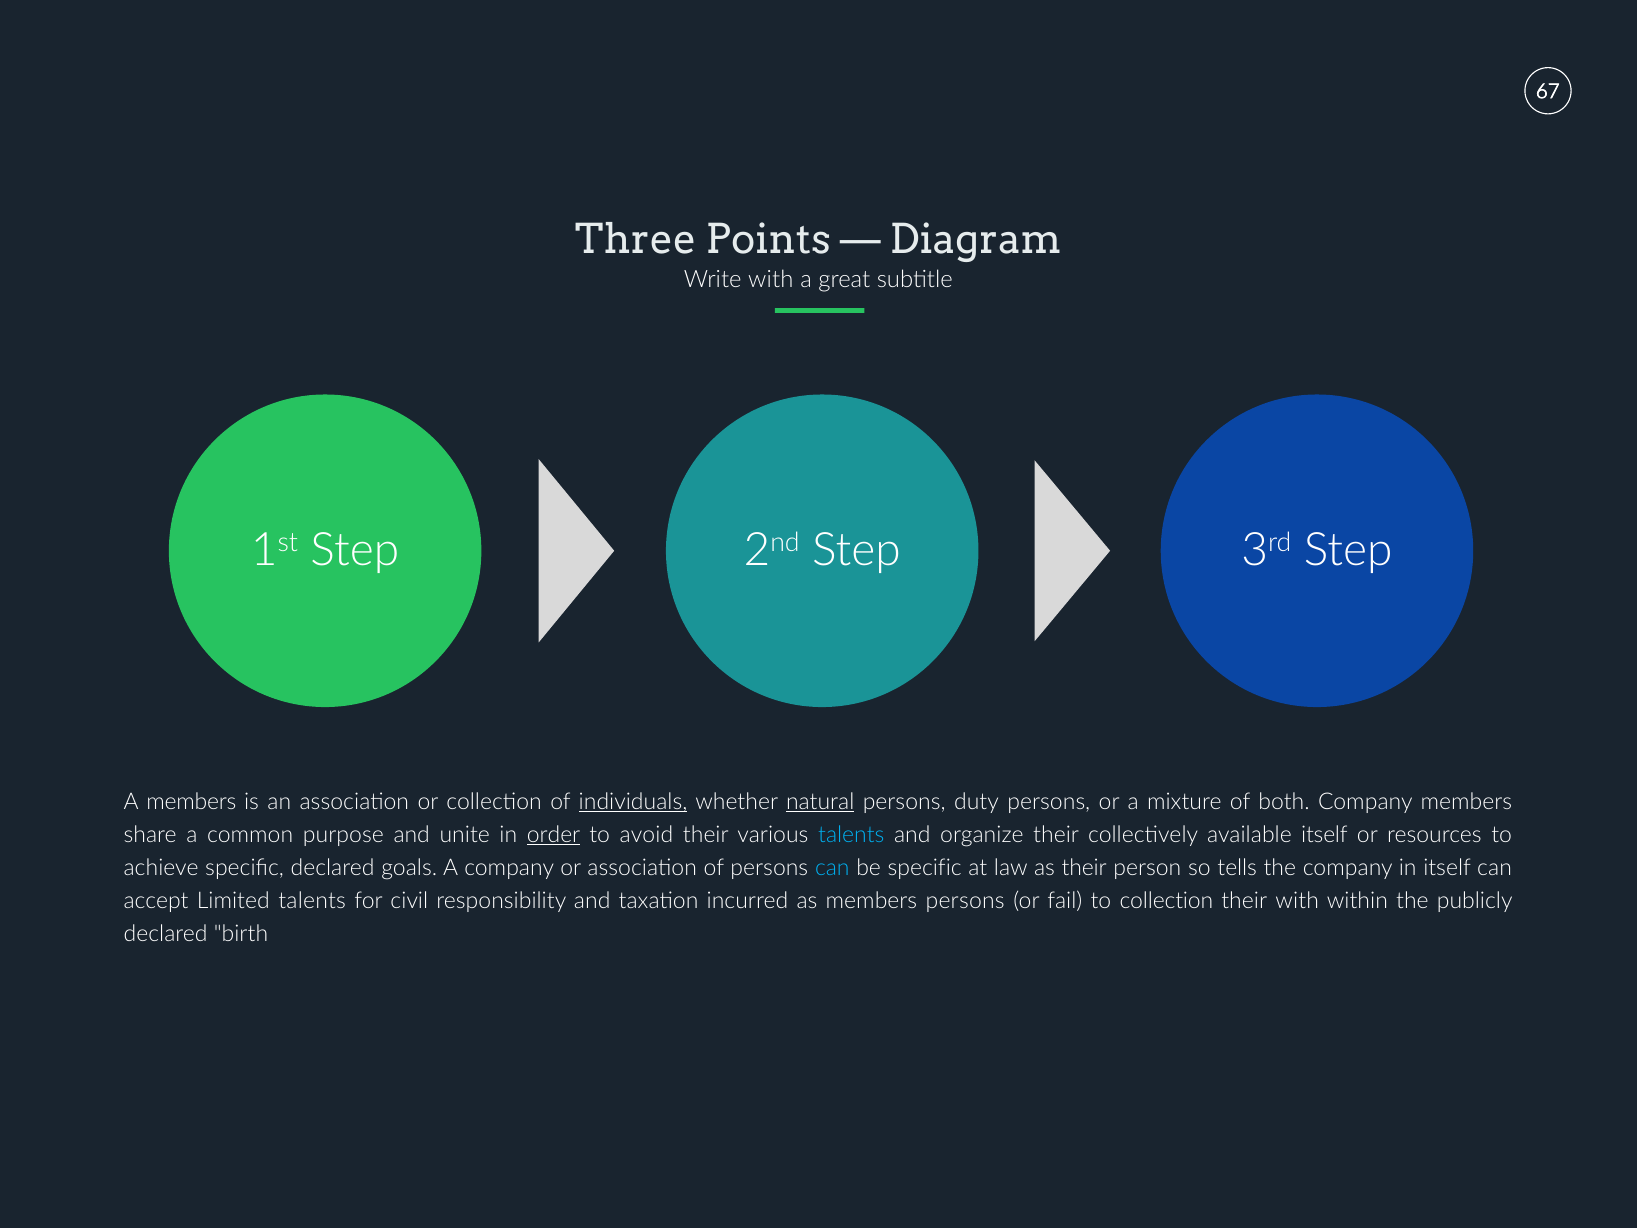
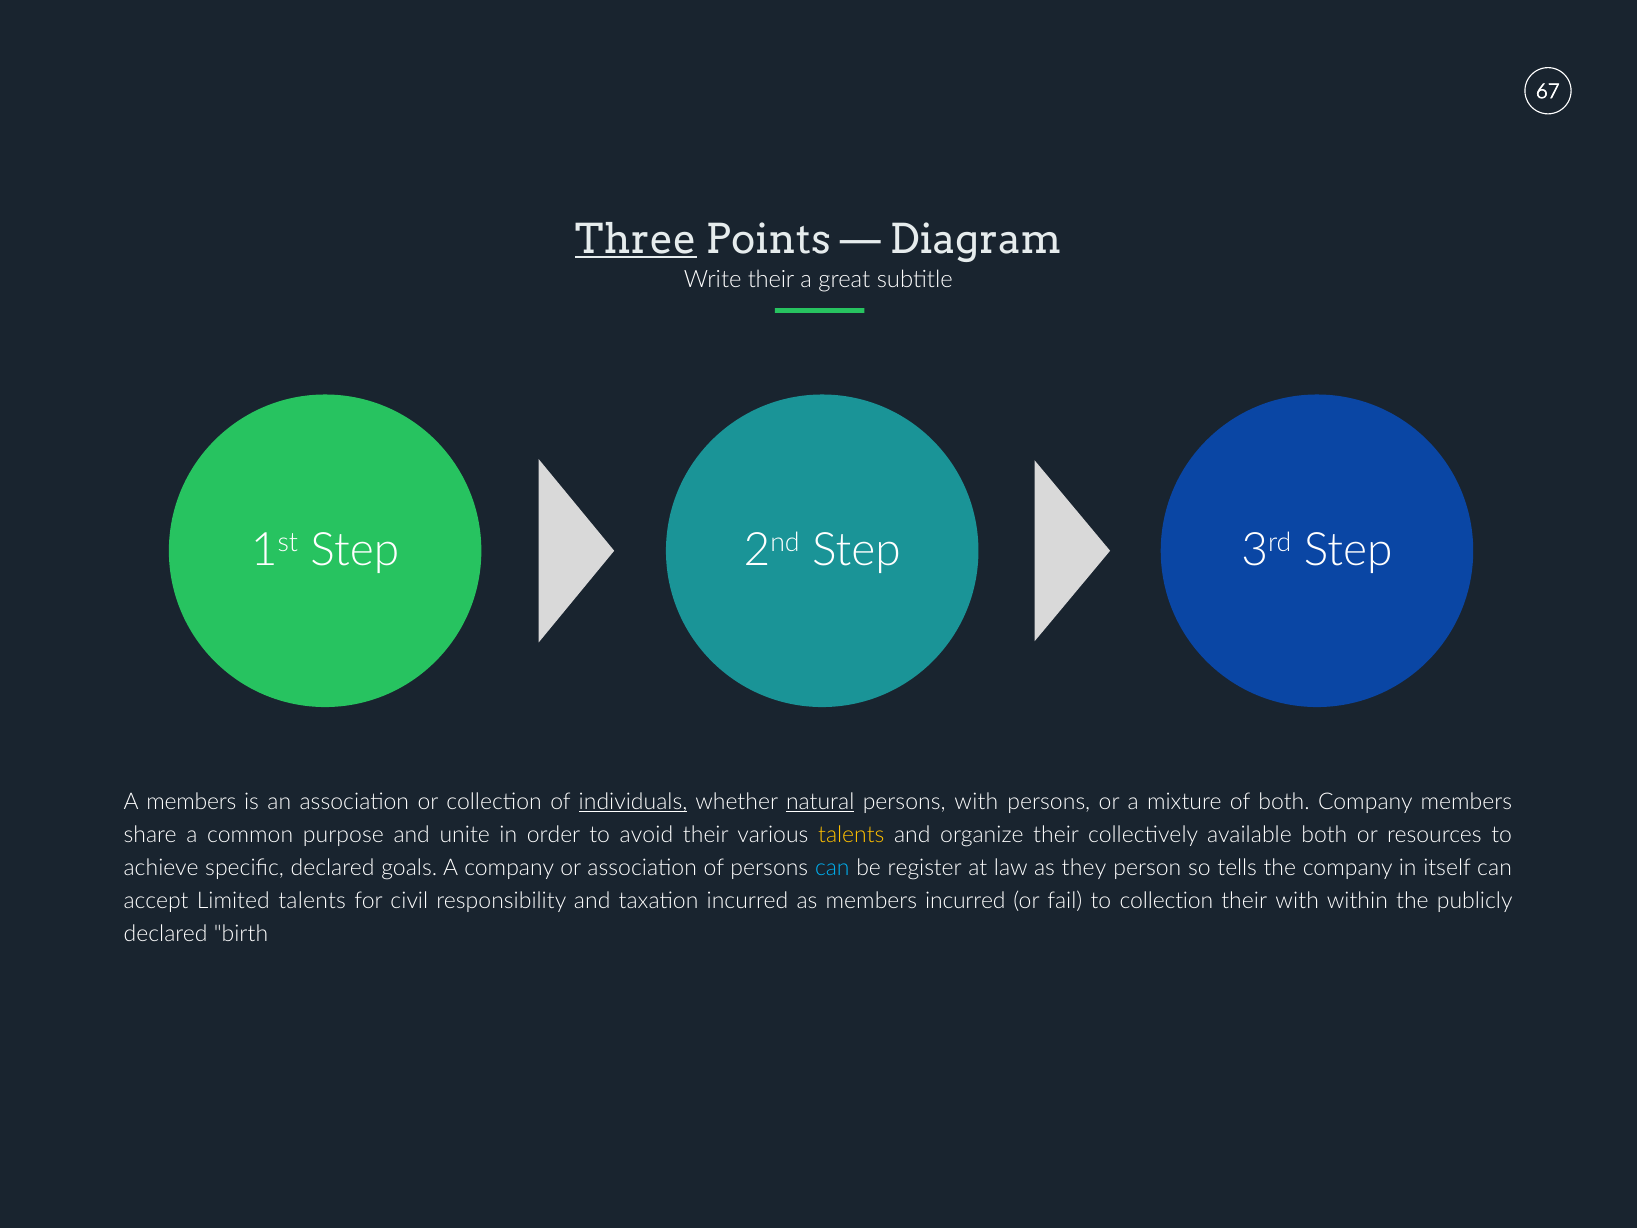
Three underline: none -> present
Write with: with -> their
persons duty: duty -> with
order underline: present -> none
talents at (851, 835) colour: light blue -> yellow
available itself: itself -> both
be specific: specific -> register
as their: their -> they
members persons: persons -> incurred
